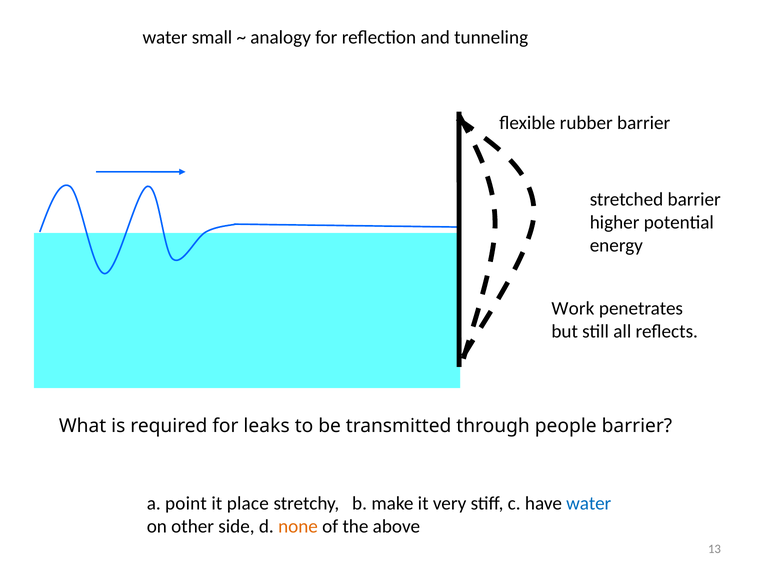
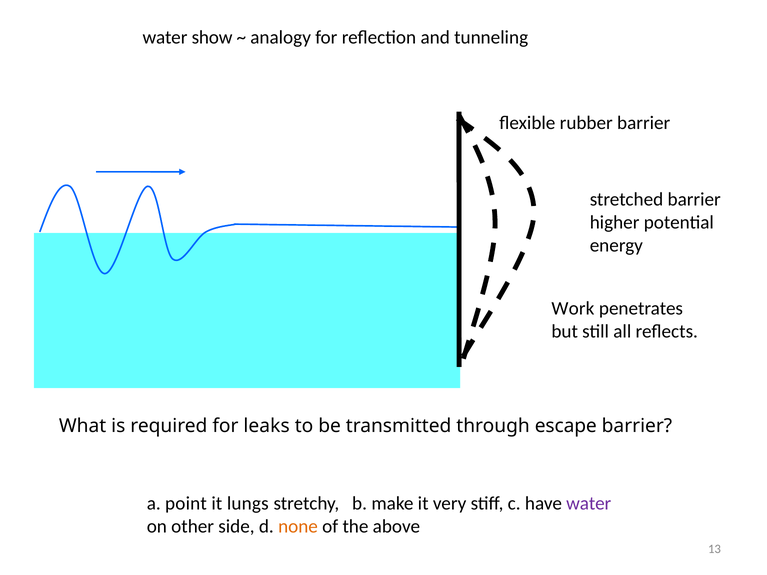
small: small -> show
people: people -> escape
place: place -> lungs
water at (589, 504) colour: blue -> purple
